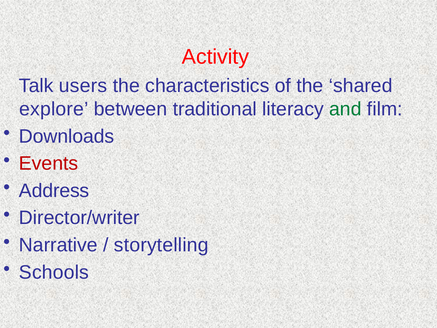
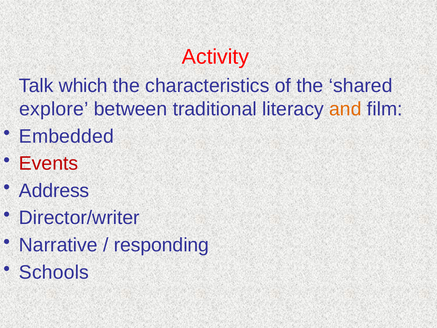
users: users -> which
and colour: green -> orange
Downloads: Downloads -> Embedded
storytelling: storytelling -> responding
